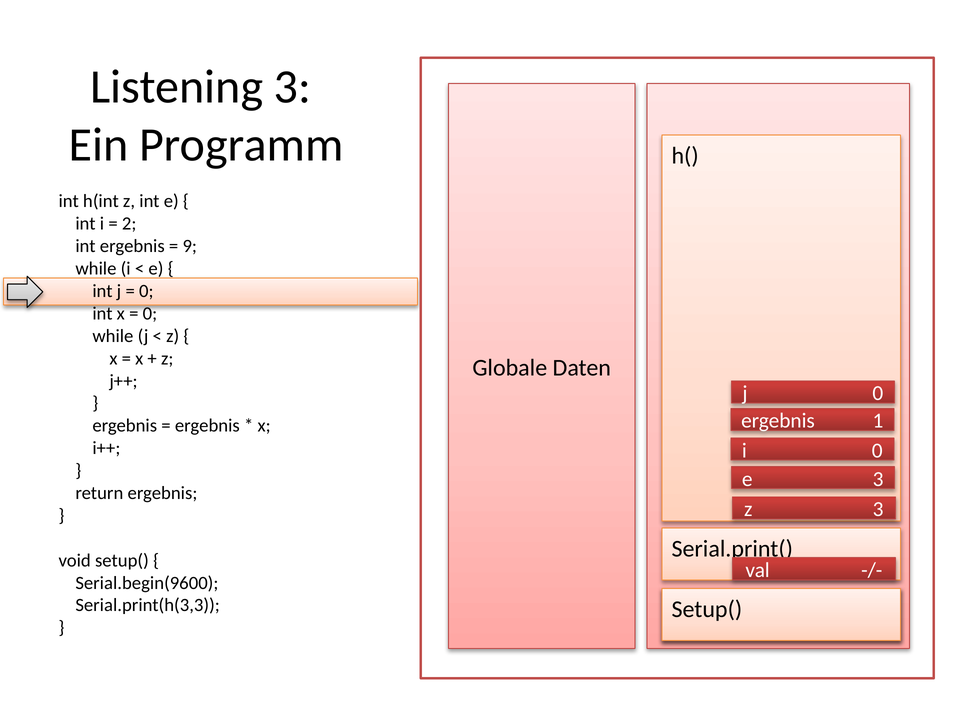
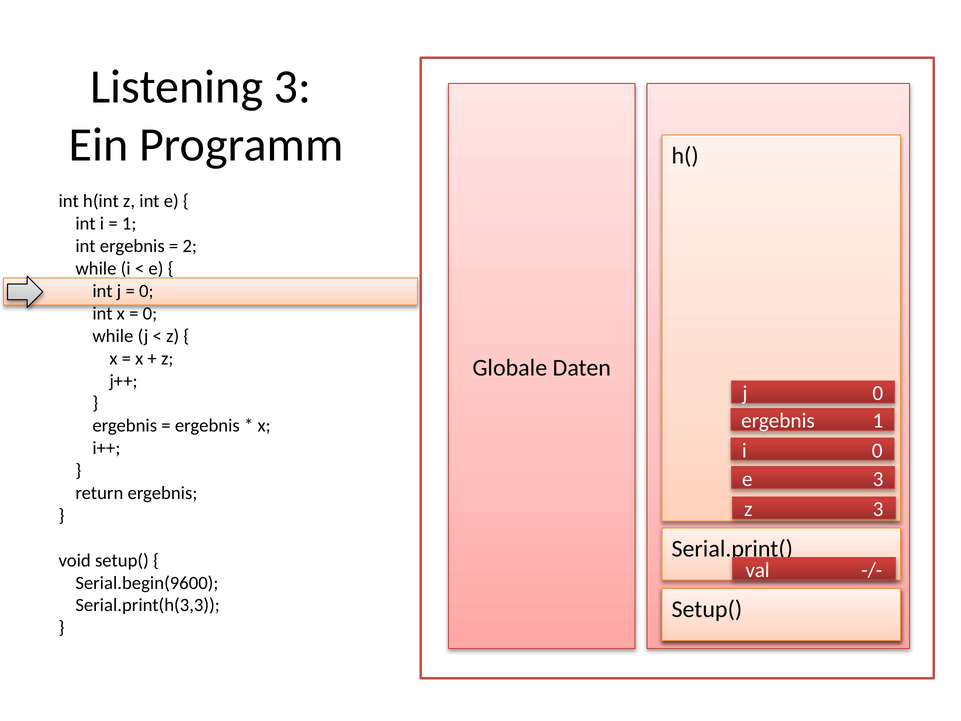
2 at (129, 224): 2 -> 1
9: 9 -> 2
